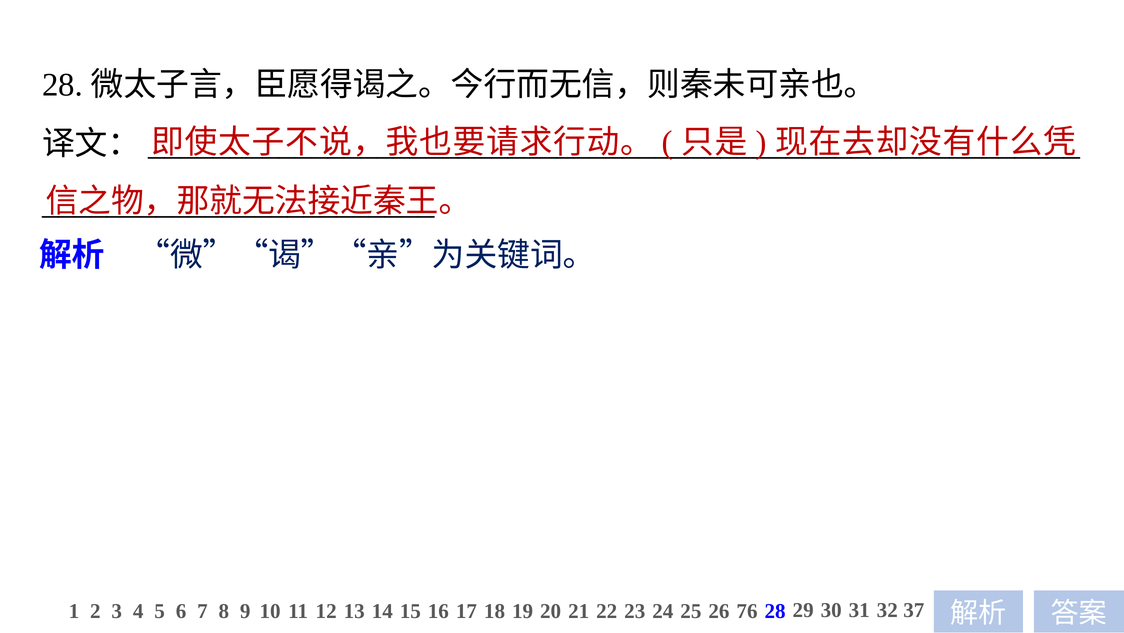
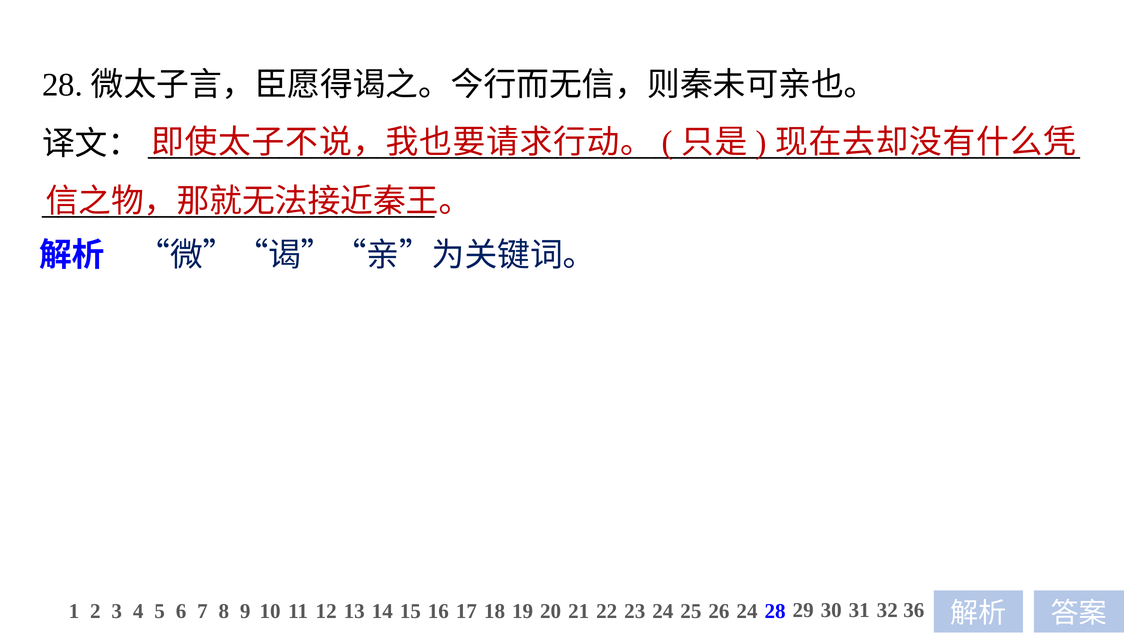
26 76: 76 -> 24
37: 37 -> 36
